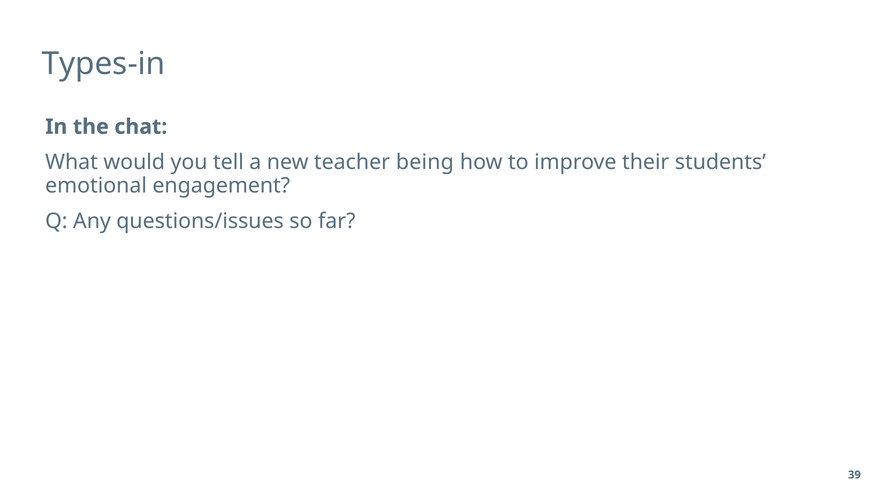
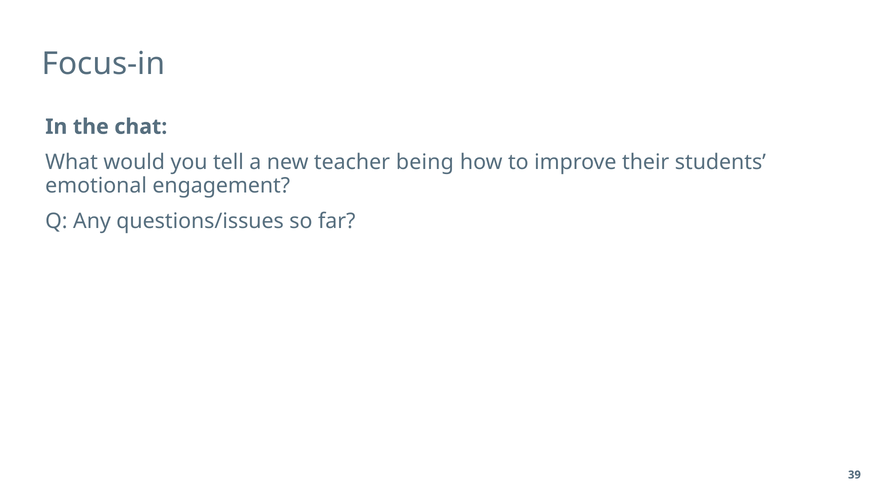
Types-in: Types-in -> Focus-in
